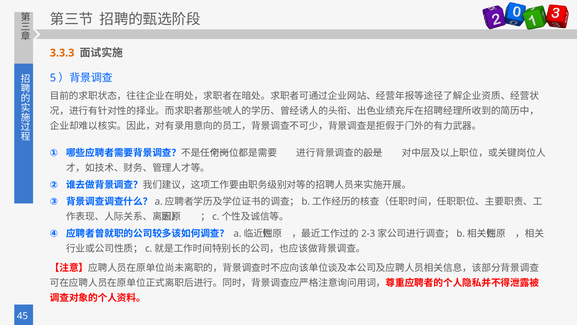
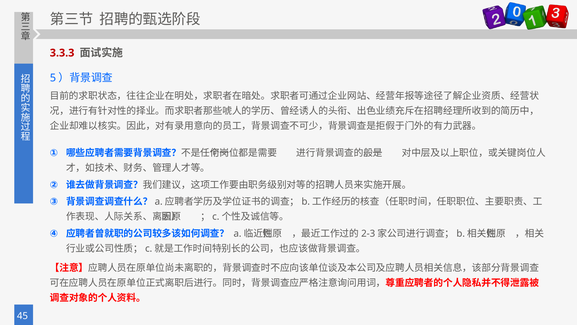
3.3.3 colour: orange -> red
